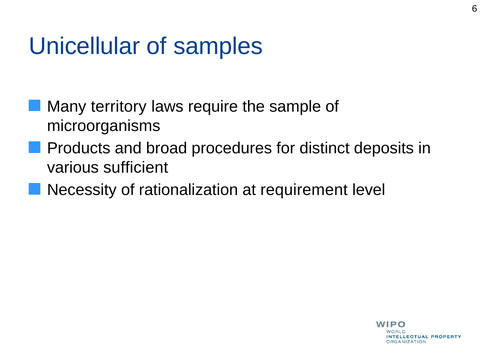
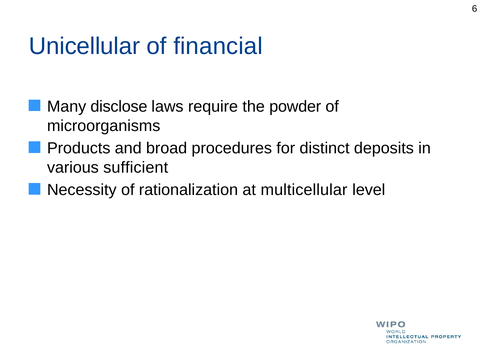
samples: samples -> financial
territory: territory -> disclose
sample: sample -> powder
requirement: requirement -> multicellular
